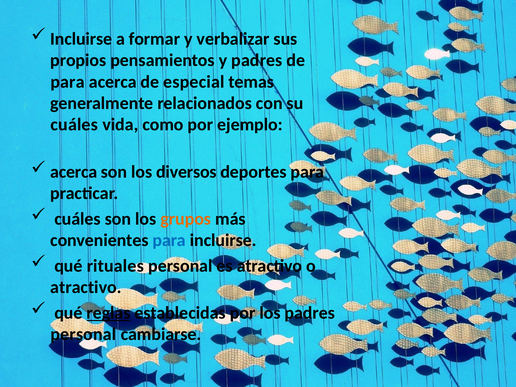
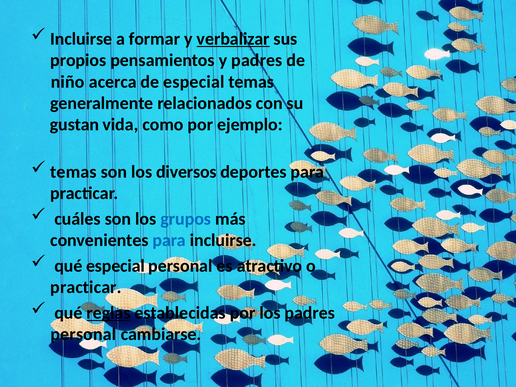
verbalizar underline: none -> present
para at (68, 82): para -> niño
cuáles at (74, 125): cuáles -> gustan
acerca at (74, 172): acerca -> temas
grupos colour: orange -> blue
qué rituales: rituales -> especial
atractivo at (86, 287): atractivo -> practicar
